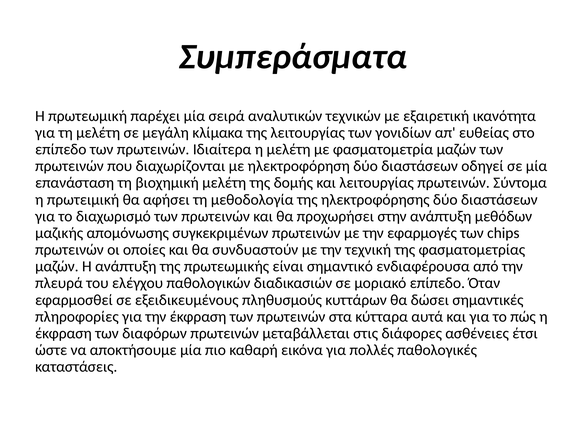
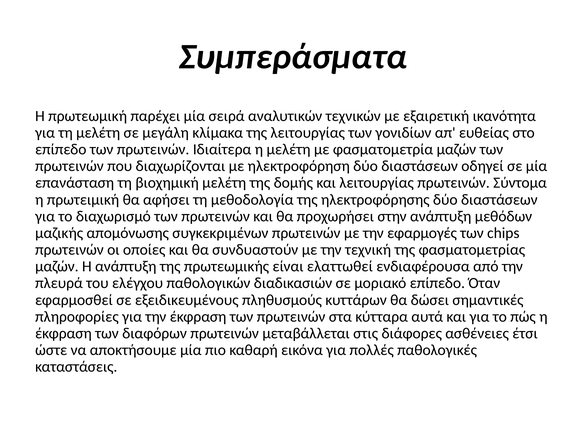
σημαντικό: σημαντικό -> ελαττωθεί
